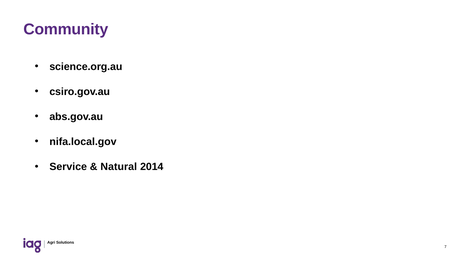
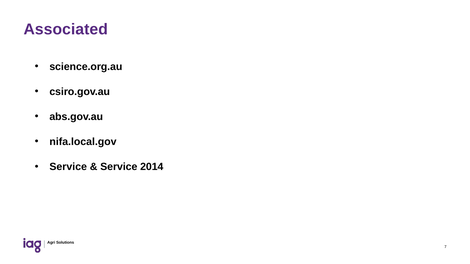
Community: Community -> Associated
Natural at (119, 167): Natural -> Service
